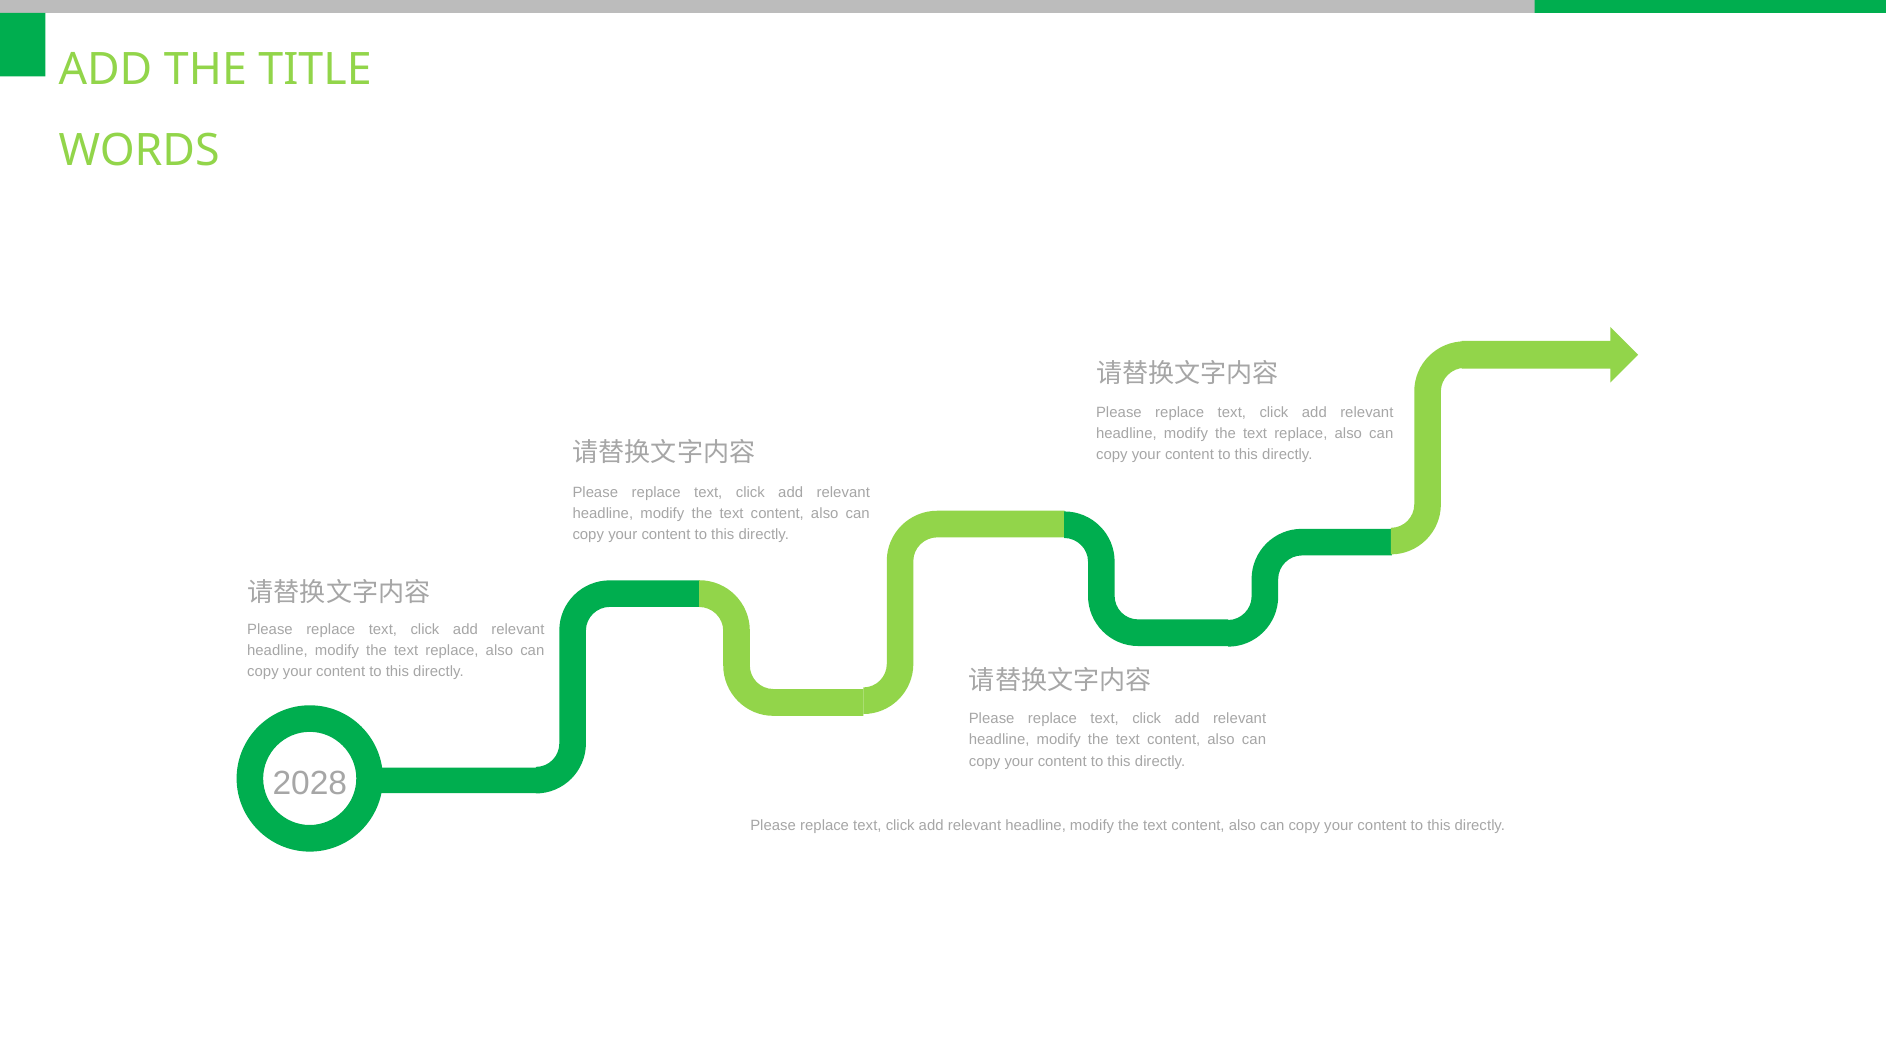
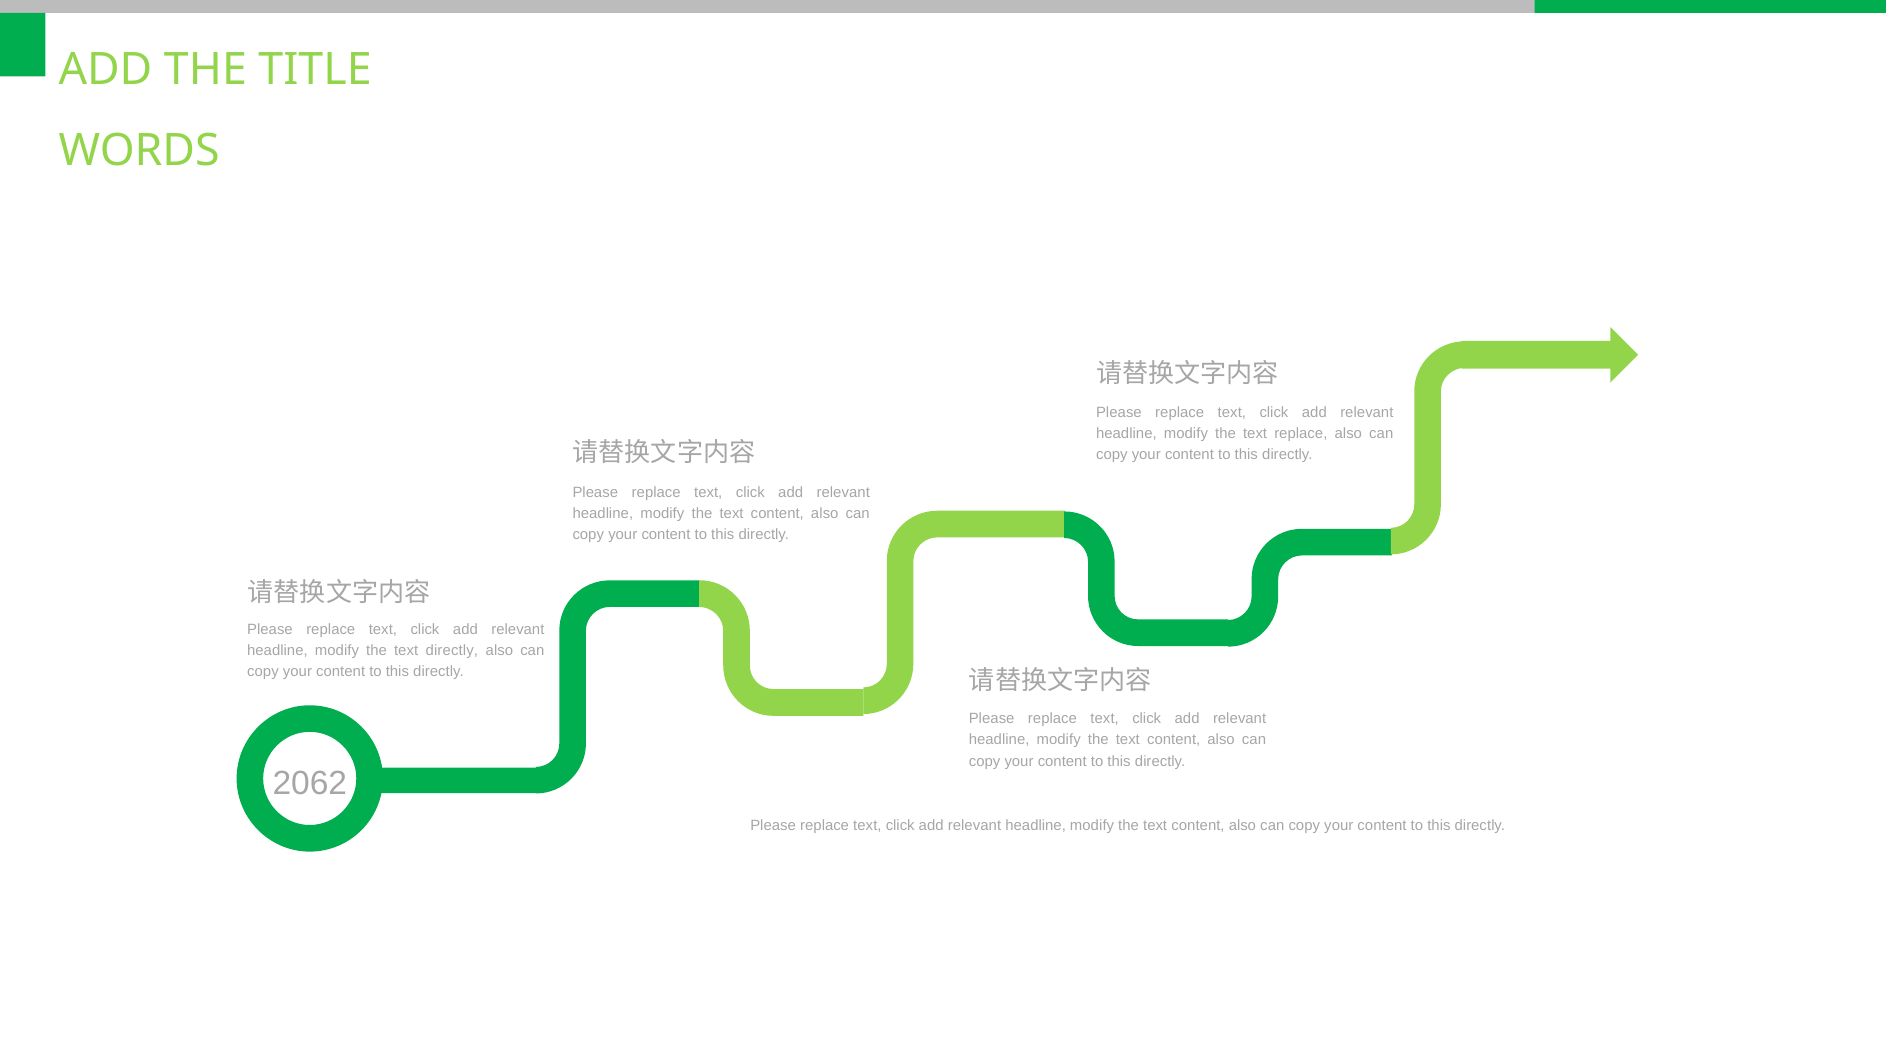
replace at (452, 650): replace -> directly
2028: 2028 -> 2062
